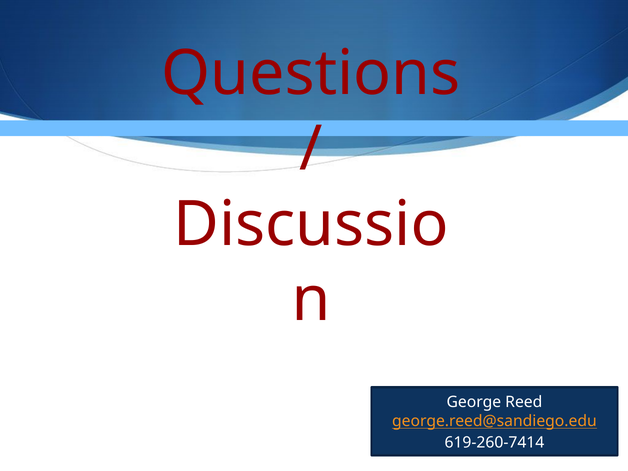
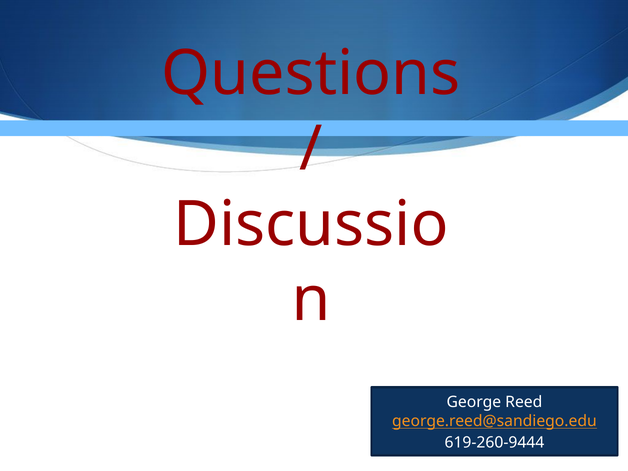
619-260-7414: 619-260-7414 -> 619-260-9444
